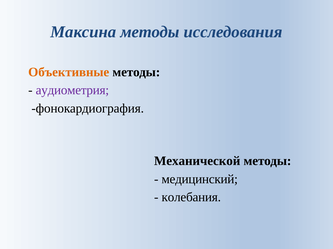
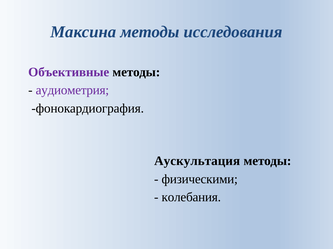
Объективные colour: orange -> purple
Механической: Механической -> Аускультация
медицинский: медицинский -> физическими
